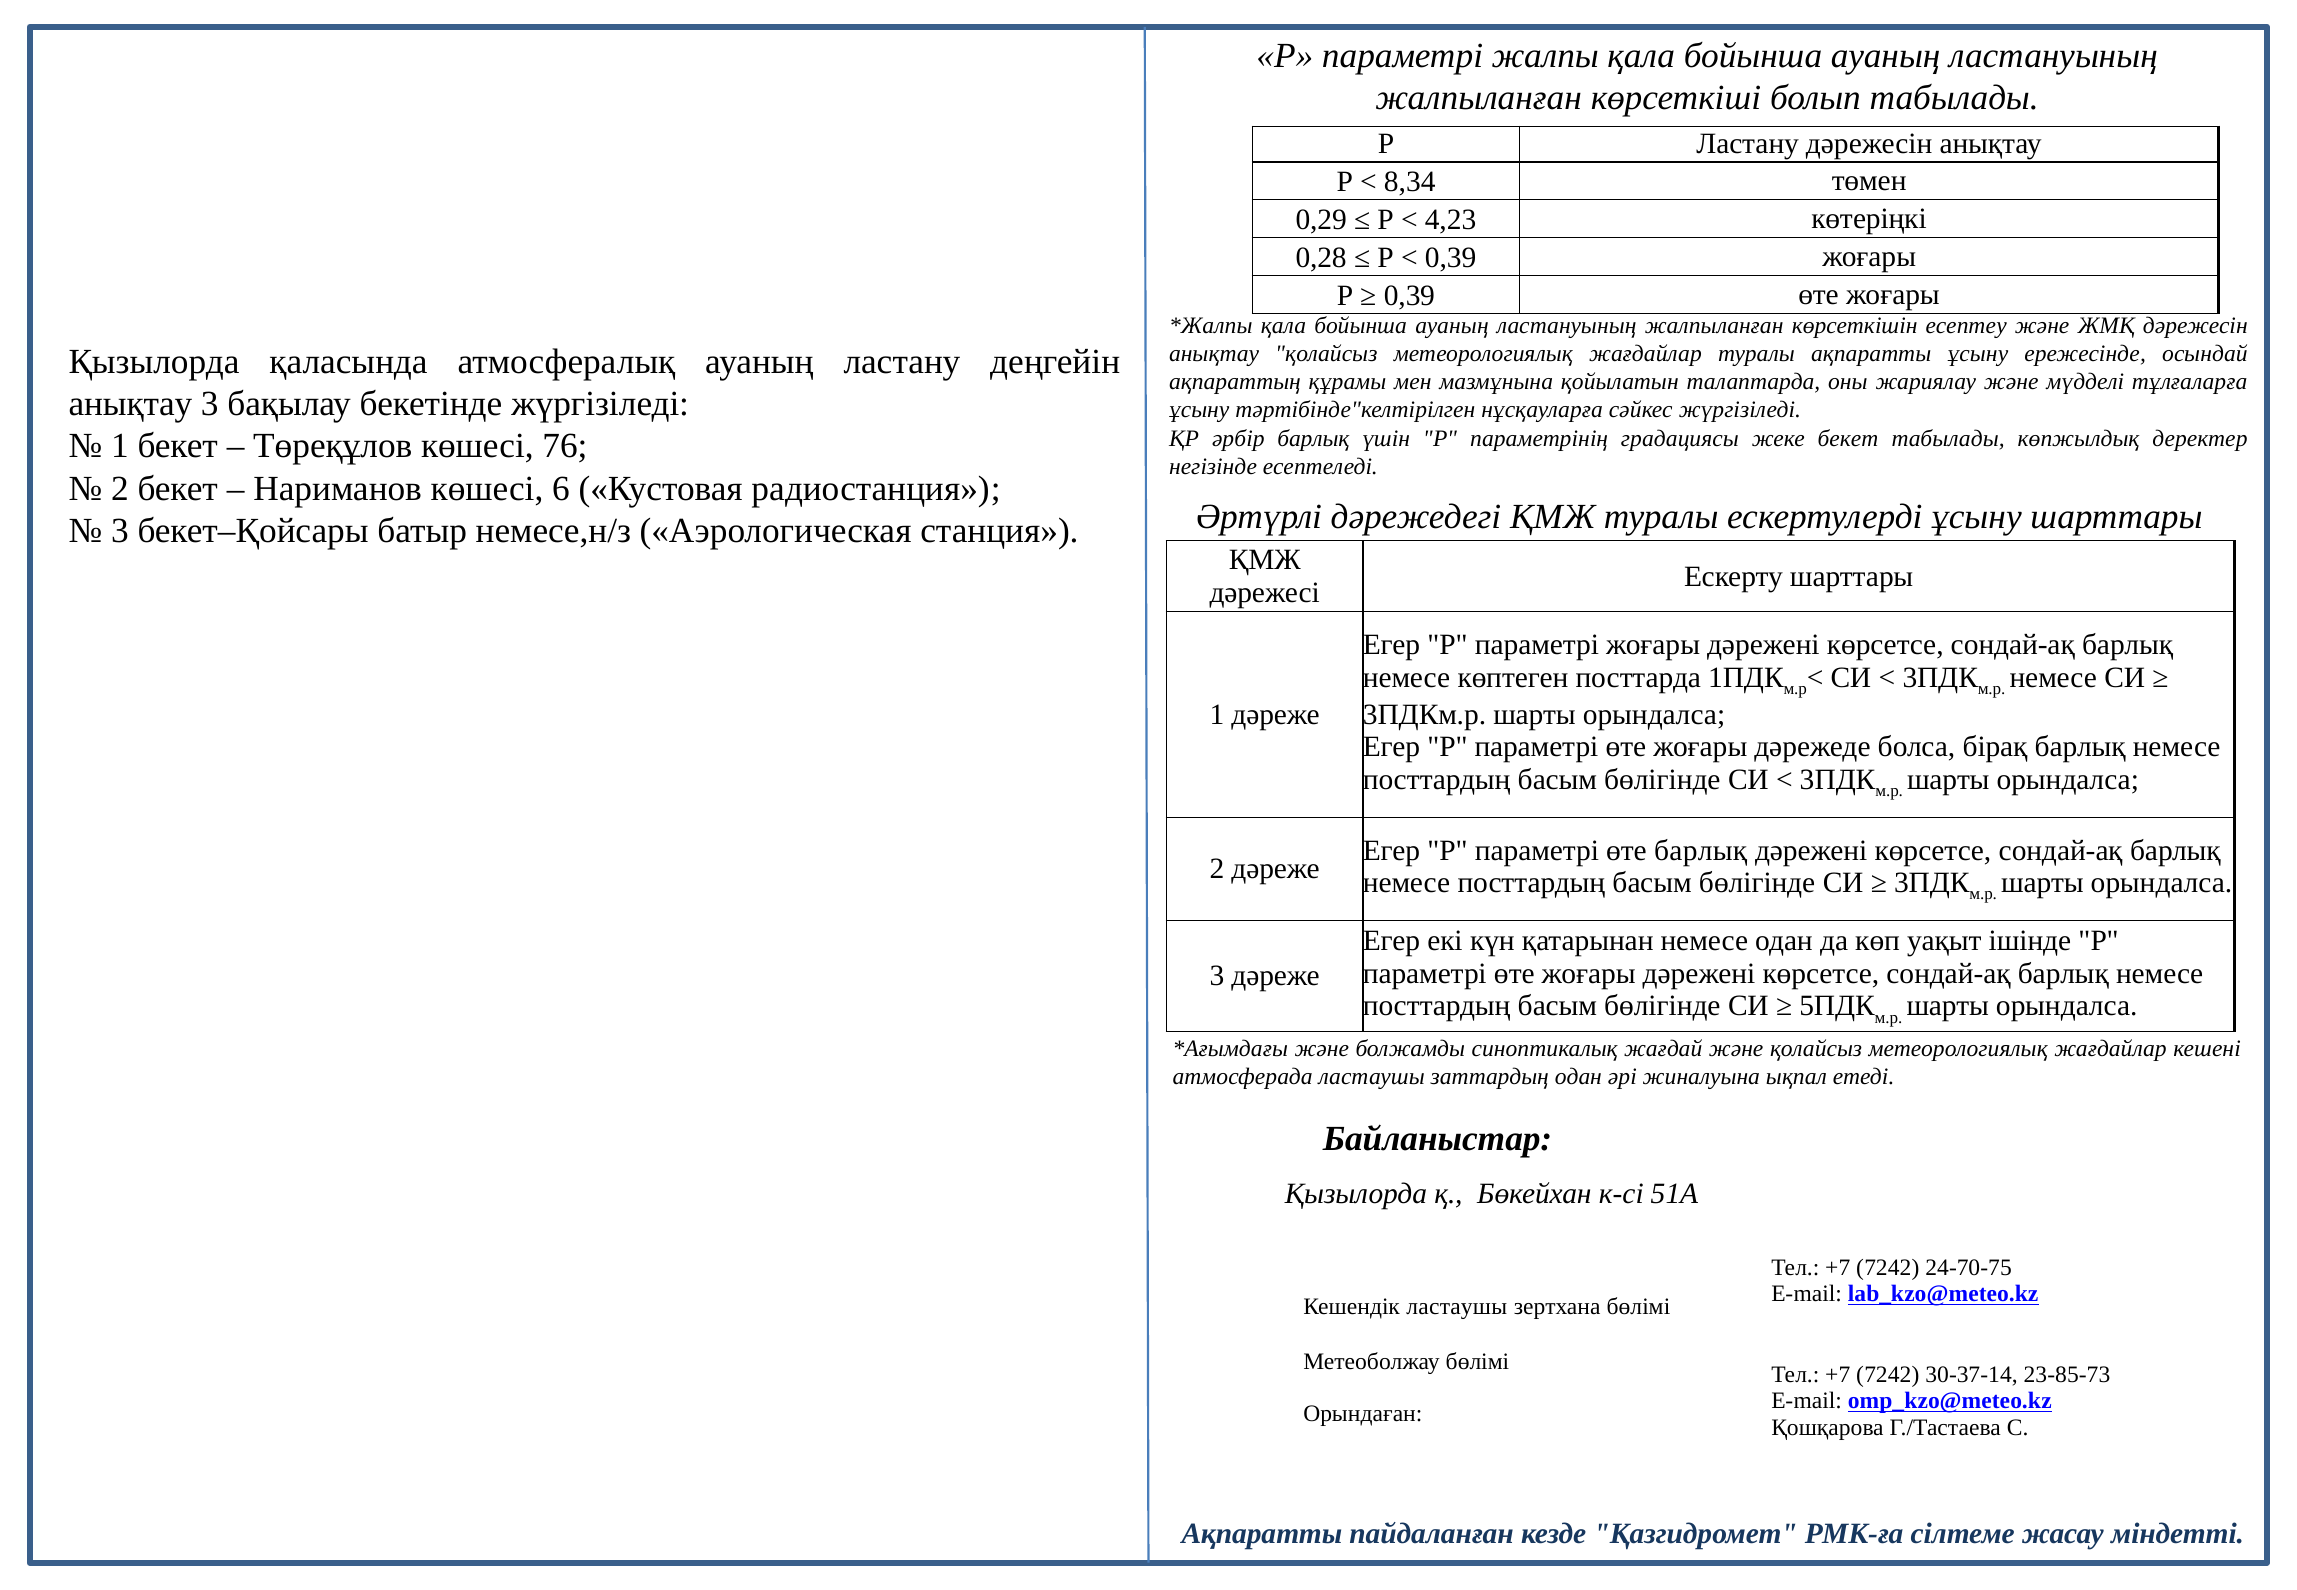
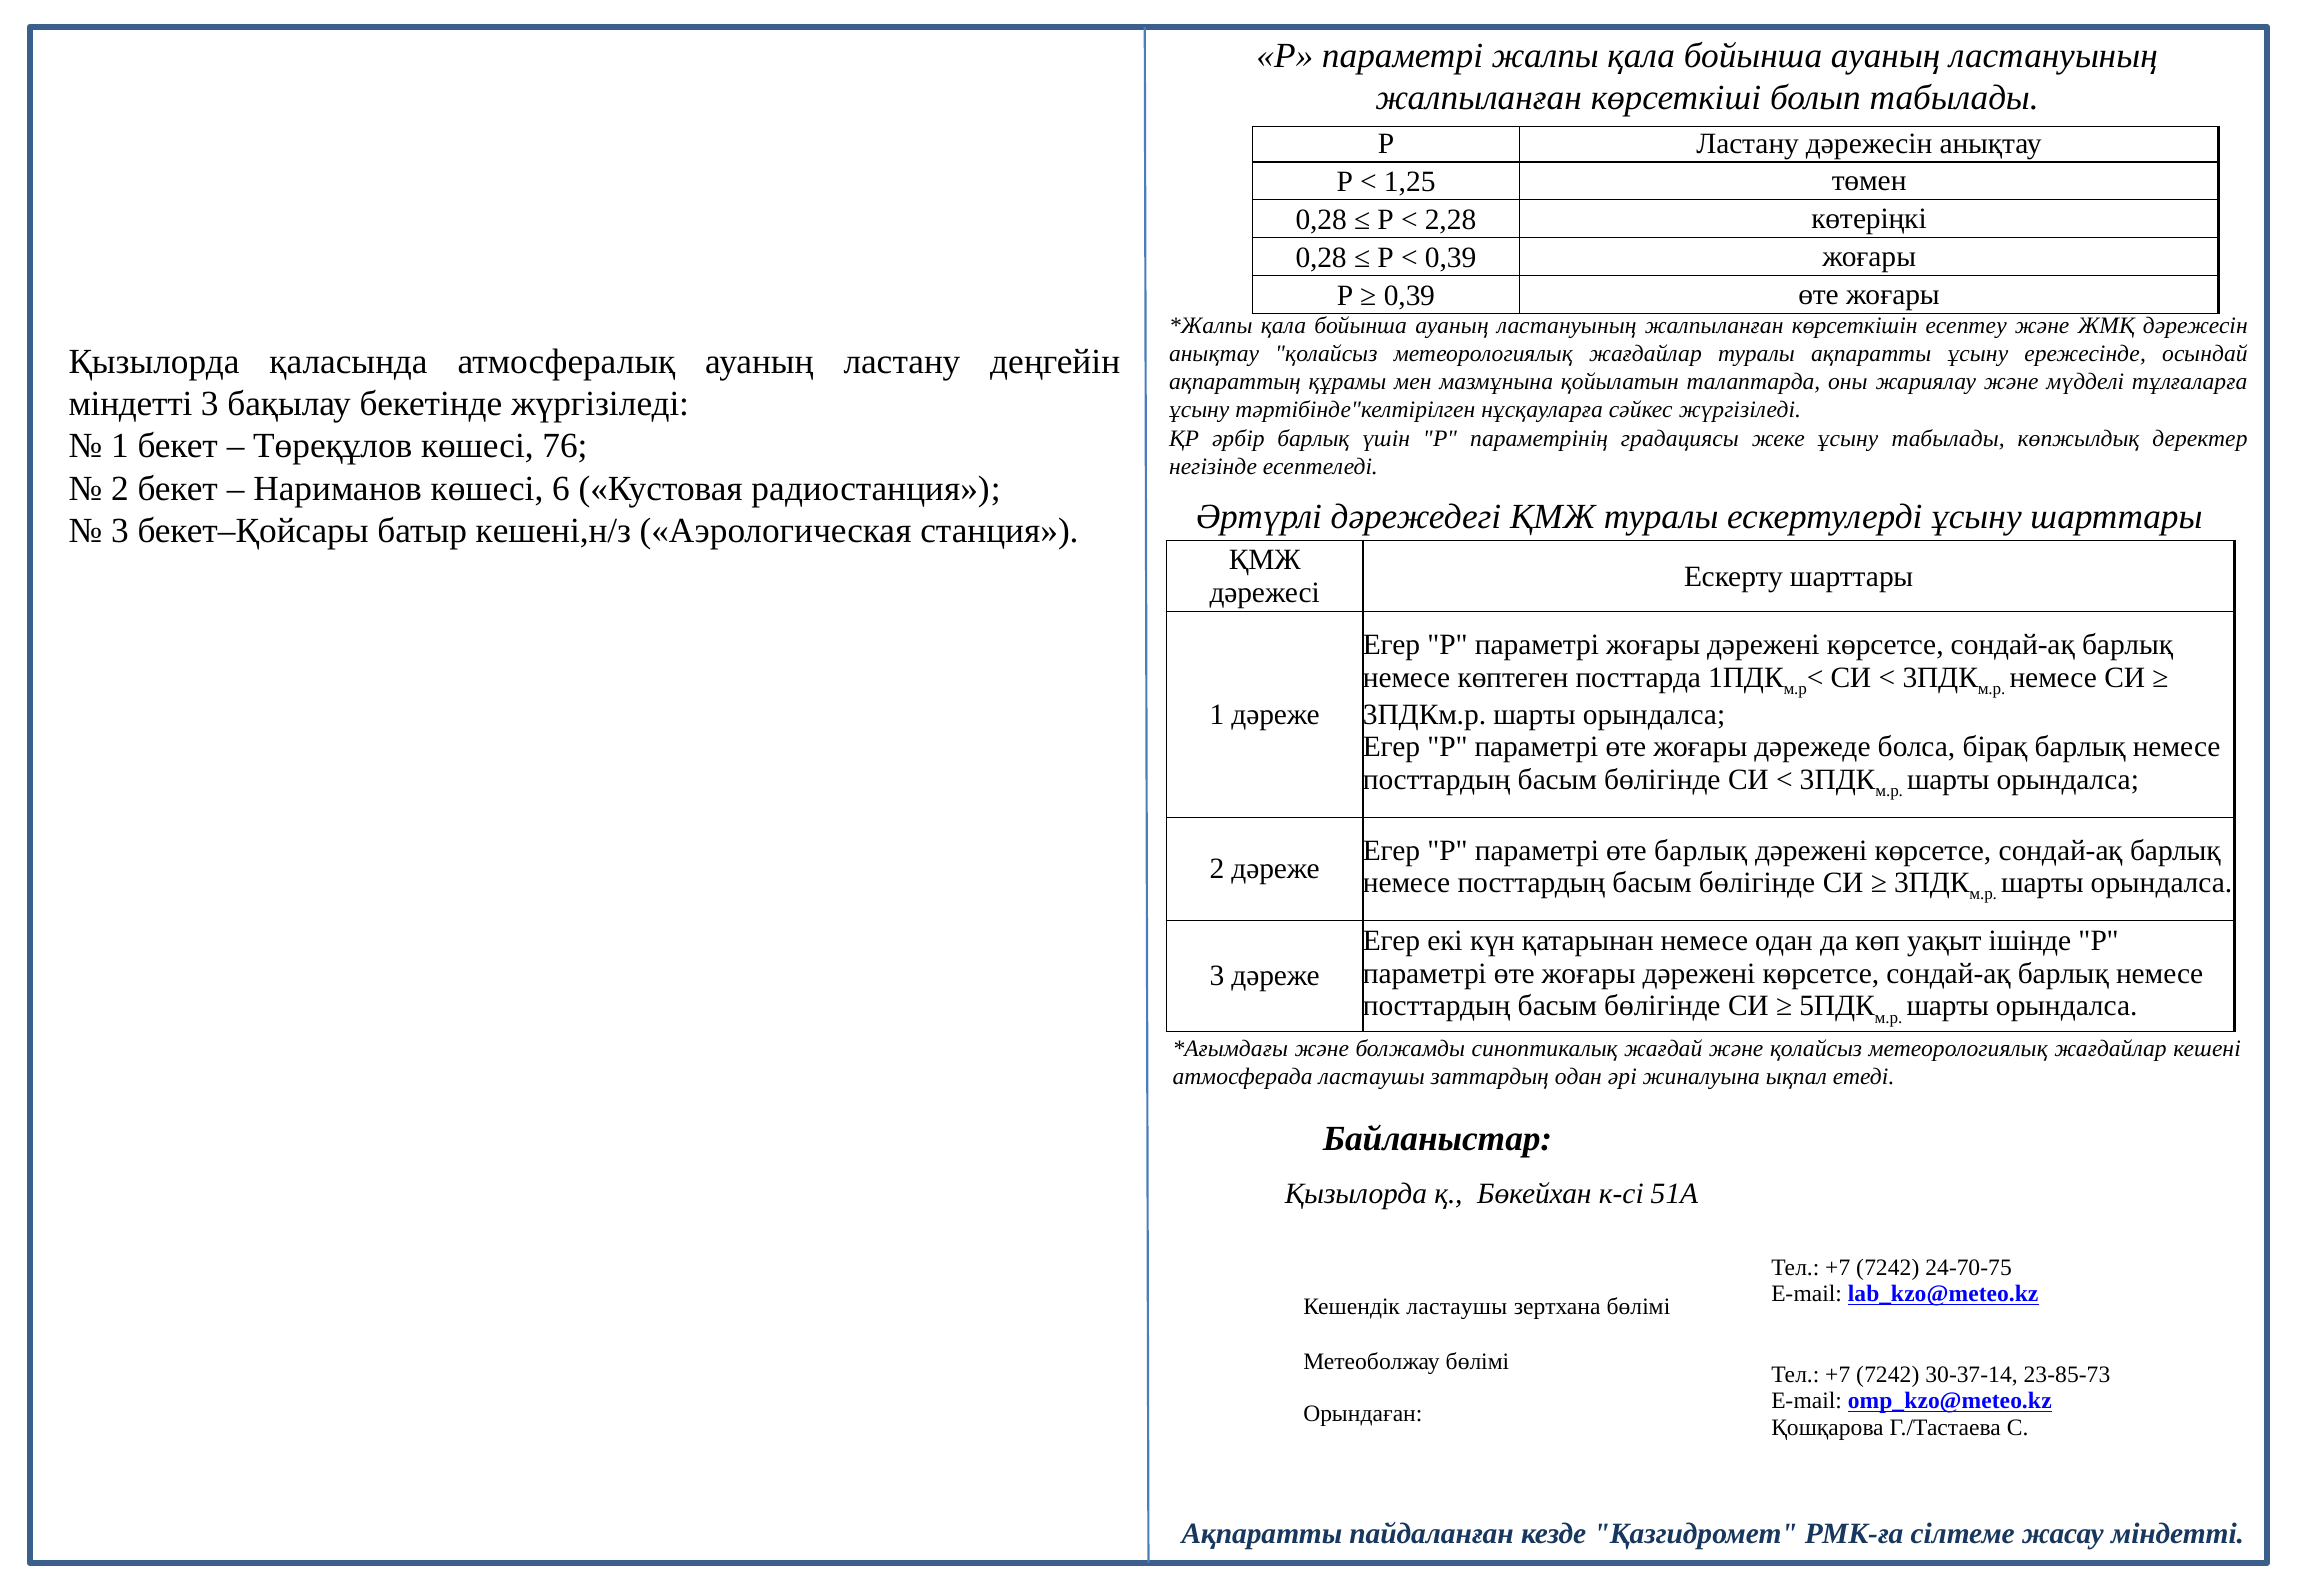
8,34: 8,34 -> 1,25
0,29 at (1321, 220): 0,29 -> 0,28
4,23: 4,23 -> 2,28
анықтау at (130, 404): анықтау -> міндетті
жеке бекет: бекет -> ұсыну
немесе,н/з: немесе,н/з -> кешені,н/з
